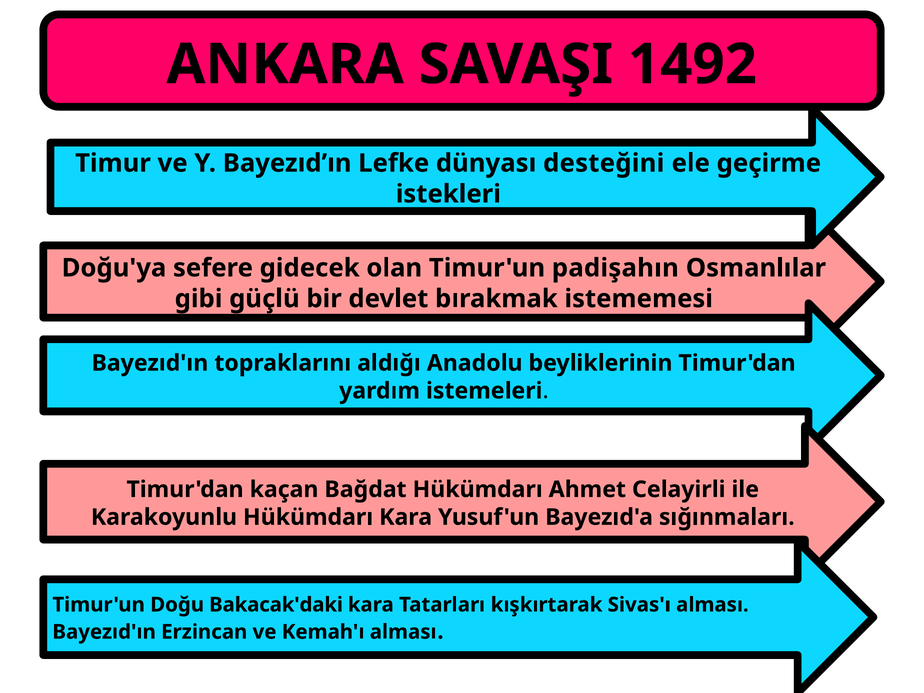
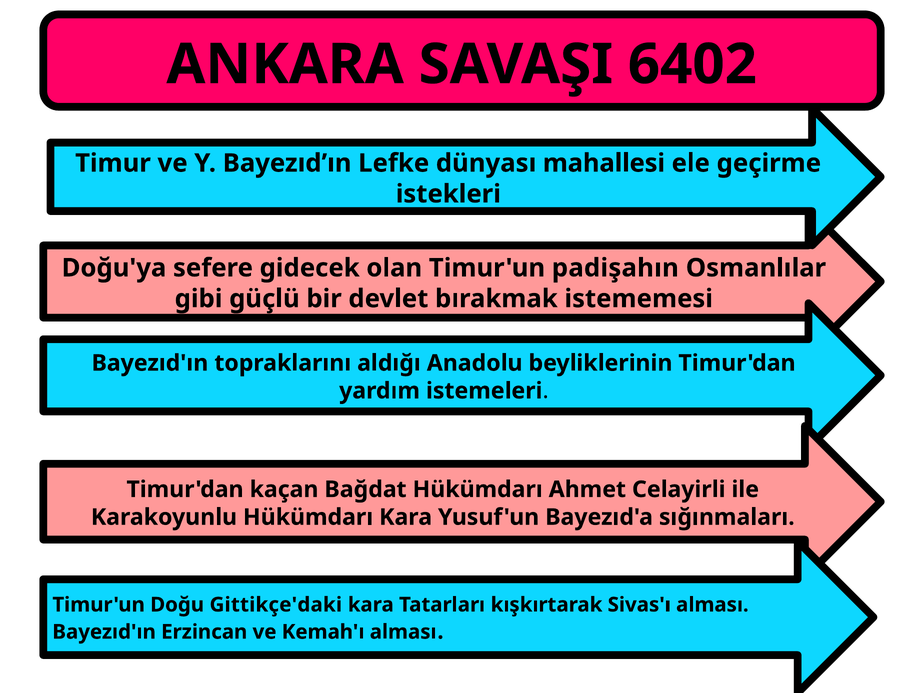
1492: 1492 -> 6402
desteğini: desteğini -> mahallesi
Bakacak'daki: Bakacak'daki -> Gittikçe'daki
